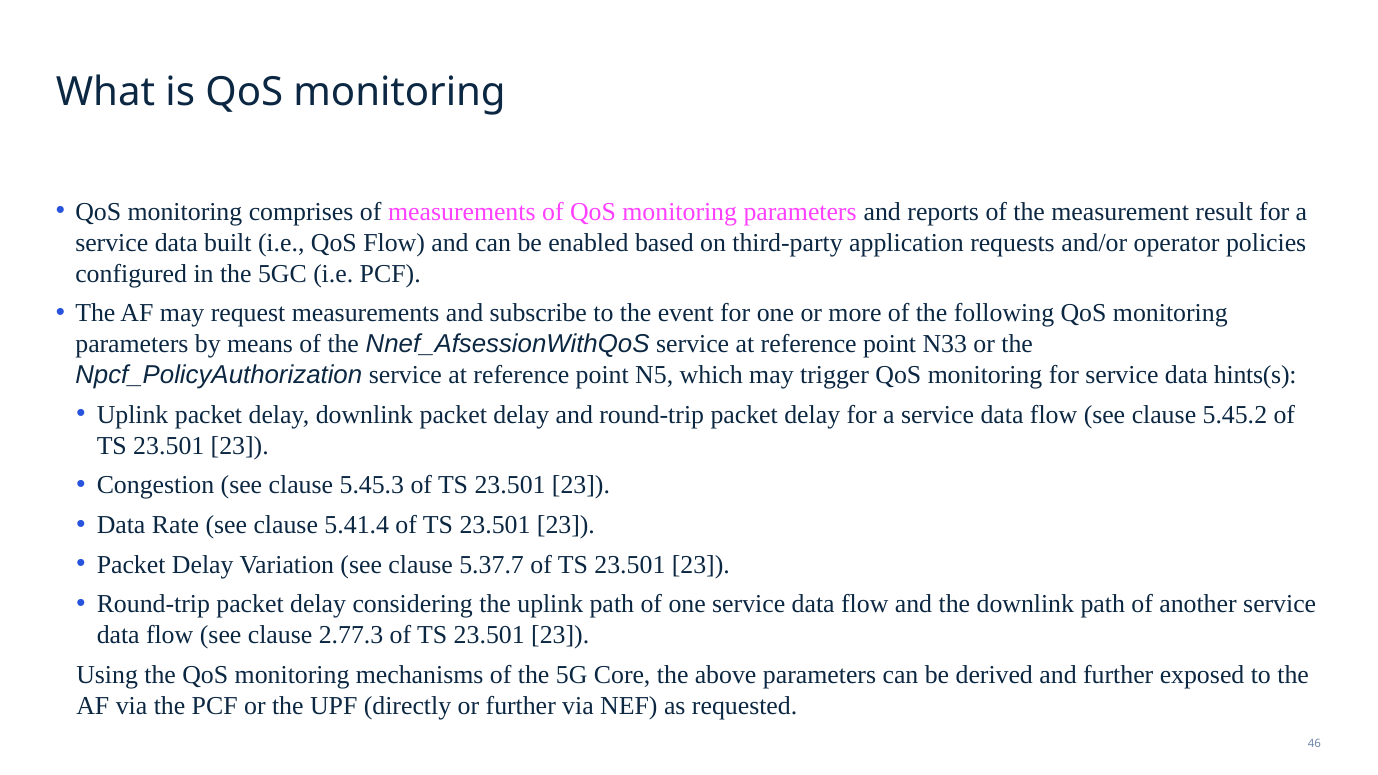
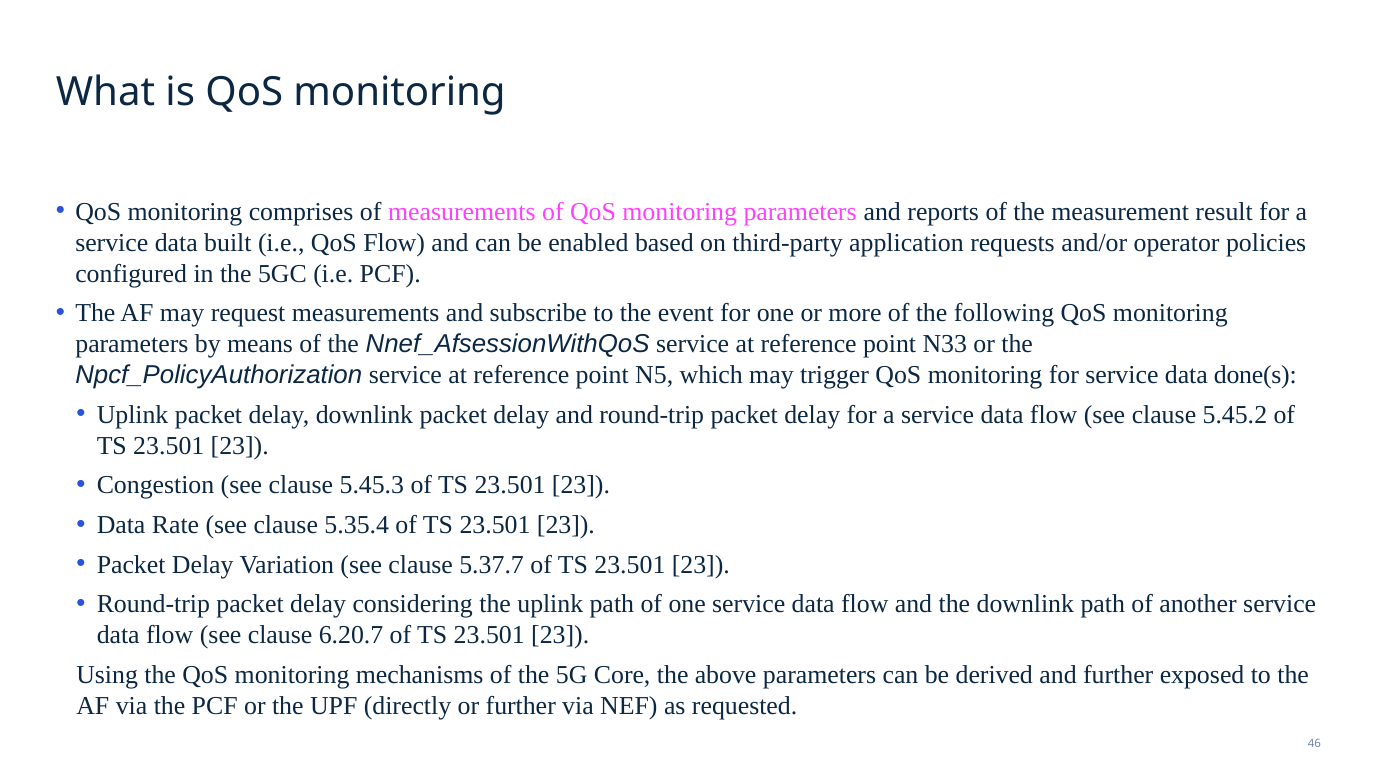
hints(s: hints(s -> done(s
5.41.4: 5.41.4 -> 5.35.4
2.77.3: 2.77.3 -> 6.20.7
